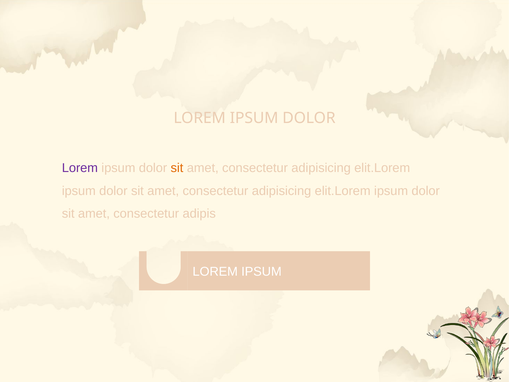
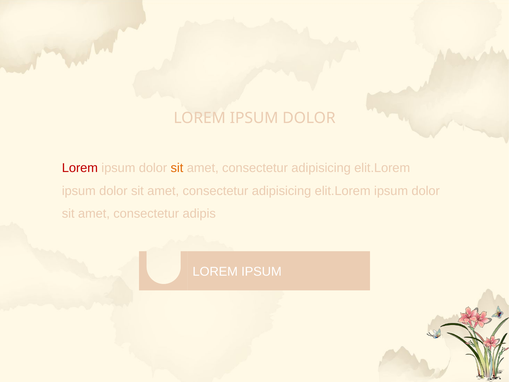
Lorem at (80, 168) colour: purple -> red
